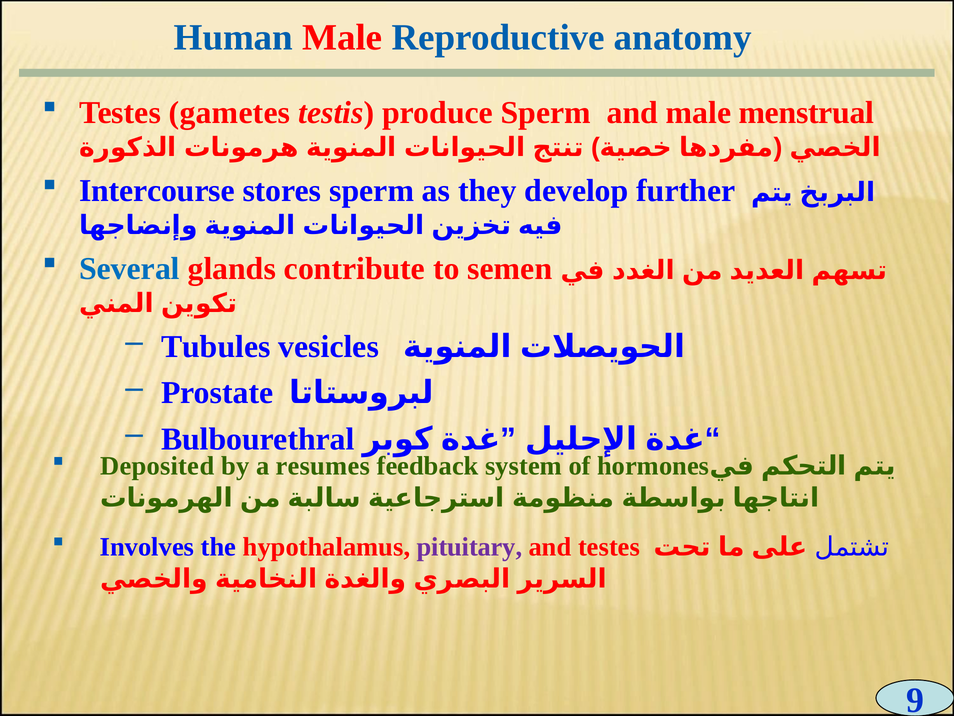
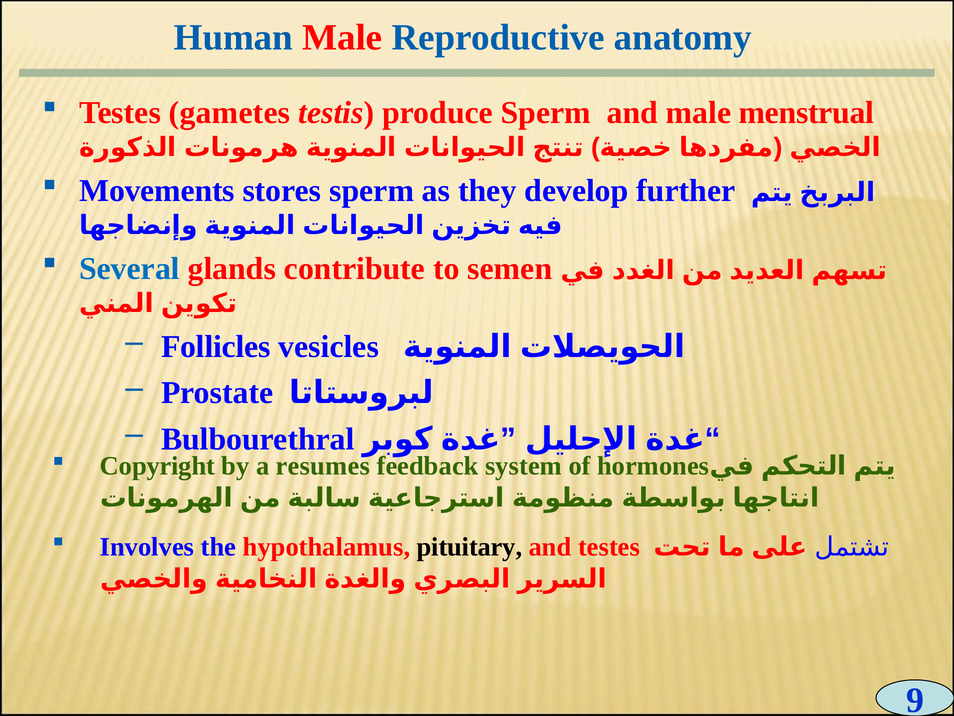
Intercourse: Intercourse -> Movements
Tubules: Tubules -> Follicles
Deposited: Deposited -> Copyright
pituitary colour: purple -> black
